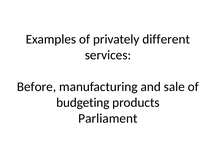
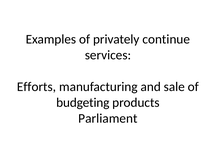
different: different -> continue
Before: Before -> Efforts
